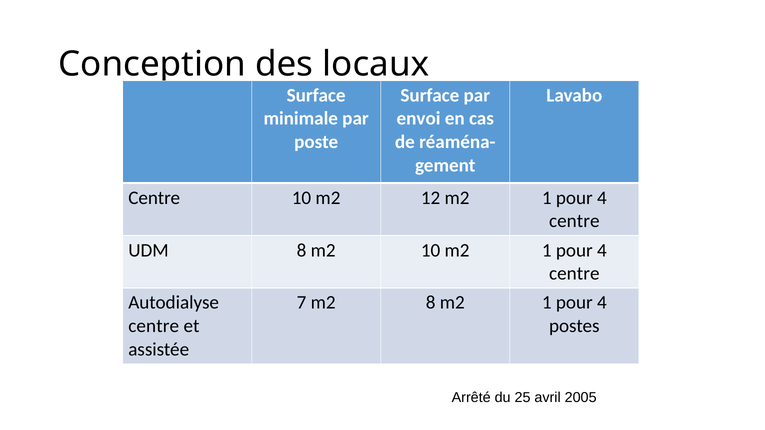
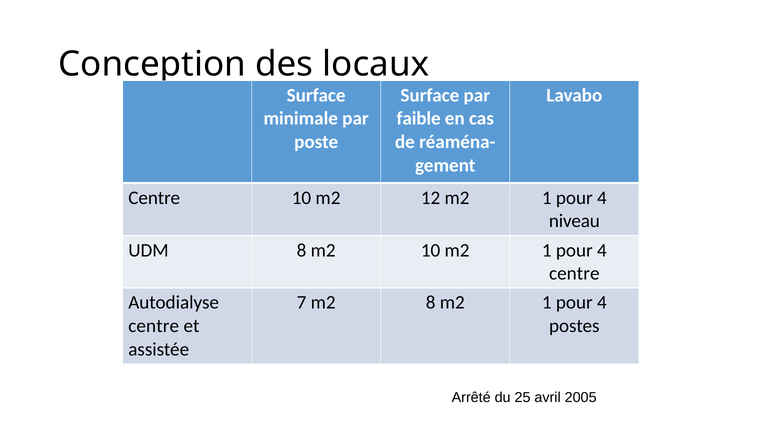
envoi: envoi -> faible
centre at (574, 221): centre -> niveau
